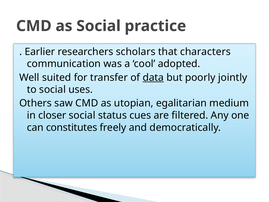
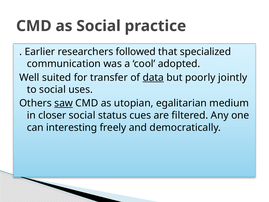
scholars: scholars -> followed
characters: characters -> specialized
saw underline: none -> present
constitutes: constitutes -> interesting
